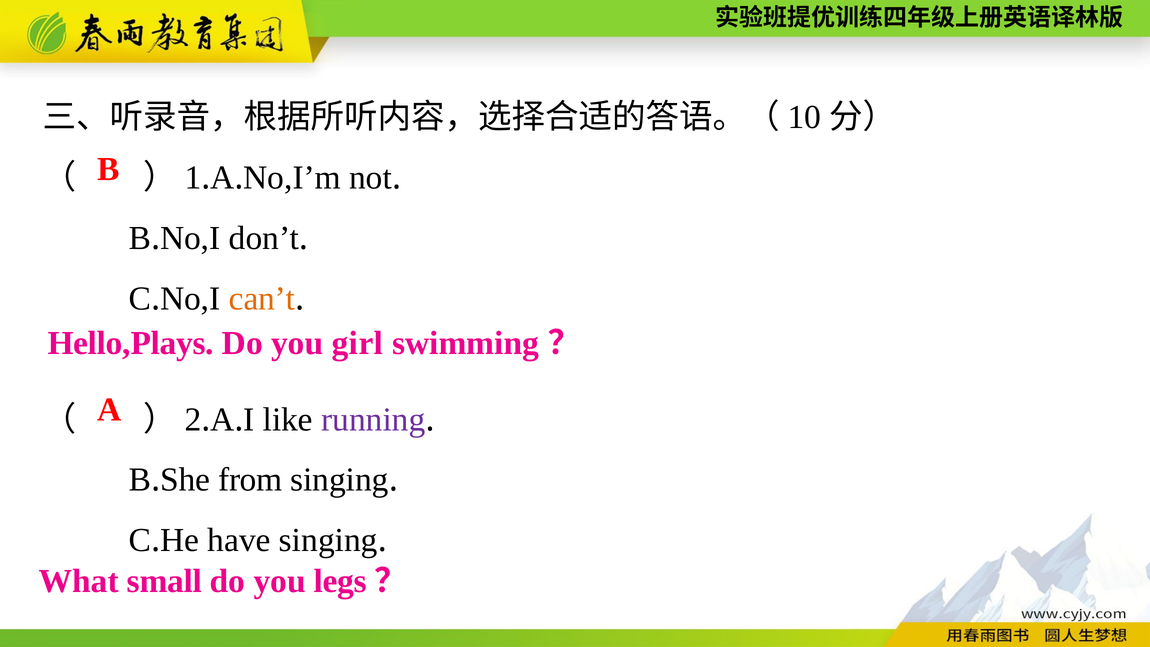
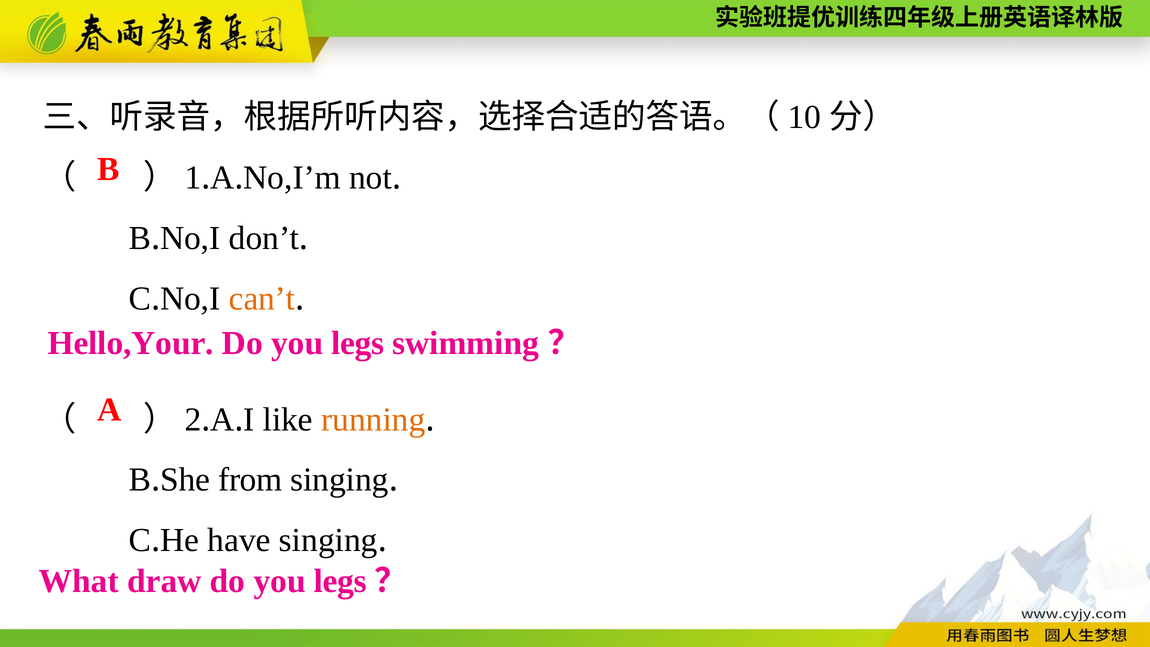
Hello,Plays: Hello,Plays -> Hello,Your
girl at (357, 343): girl -> legs
running colour: purple -> orange
small: small -> draw
